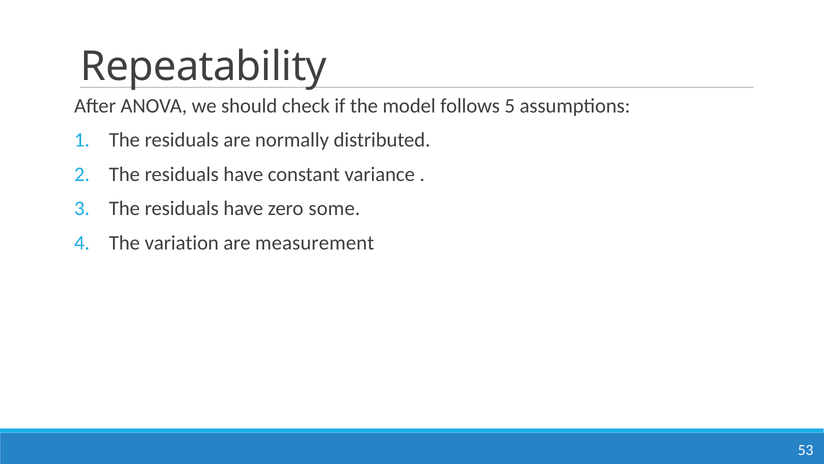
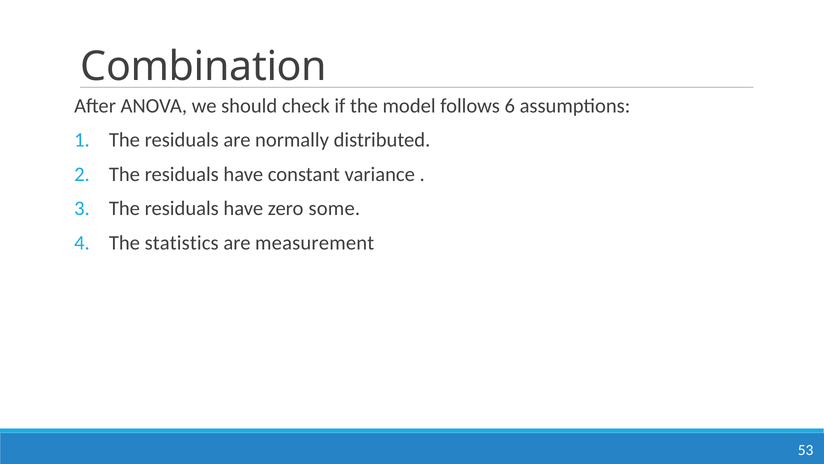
Repeatability: Repeatability -> Combination
5: 5 -> 6
variation: variation -> statistics
